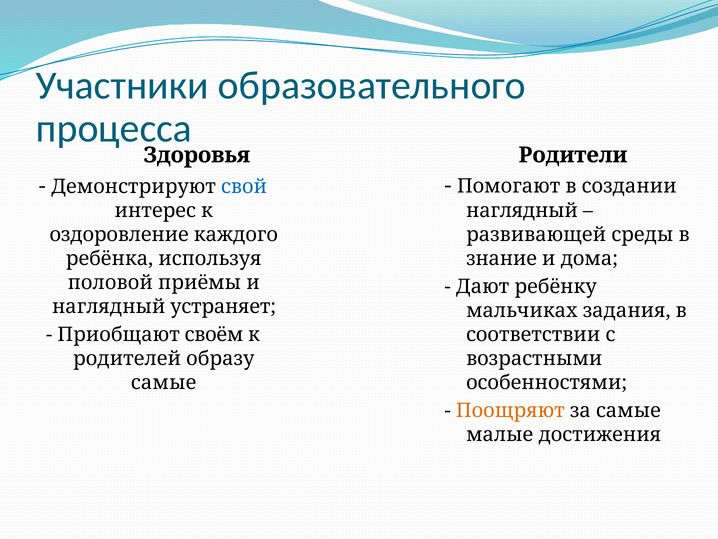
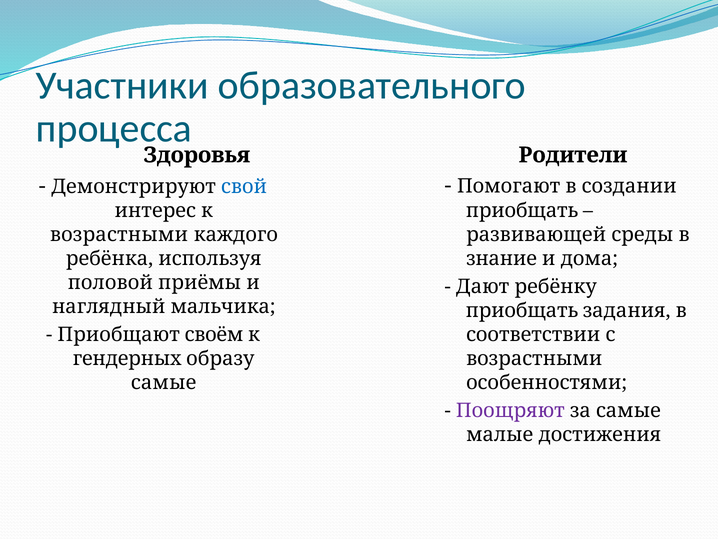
наглядный at (522, 211): наглядный -> приобщать
оздоровление at (119, 235): оздоровление -> возрастными
устраняет: устраняет -> мальчика
мальчиках at (522, 310): мальчиках -> приобщать
родителей: родителей -> гендерных
Поощряют colour: orange -> purple
